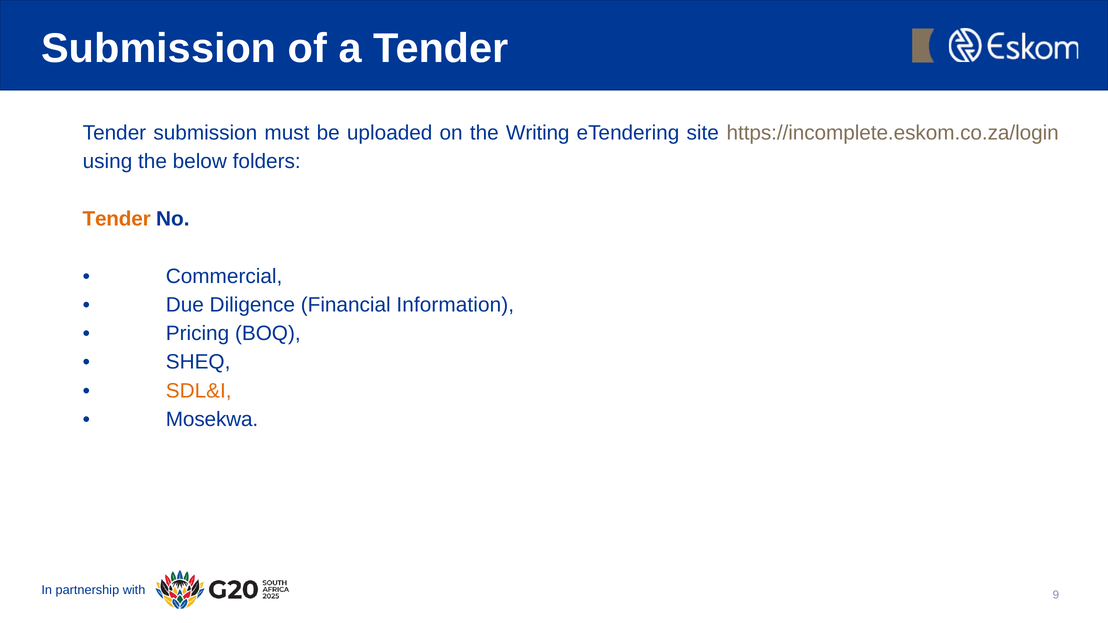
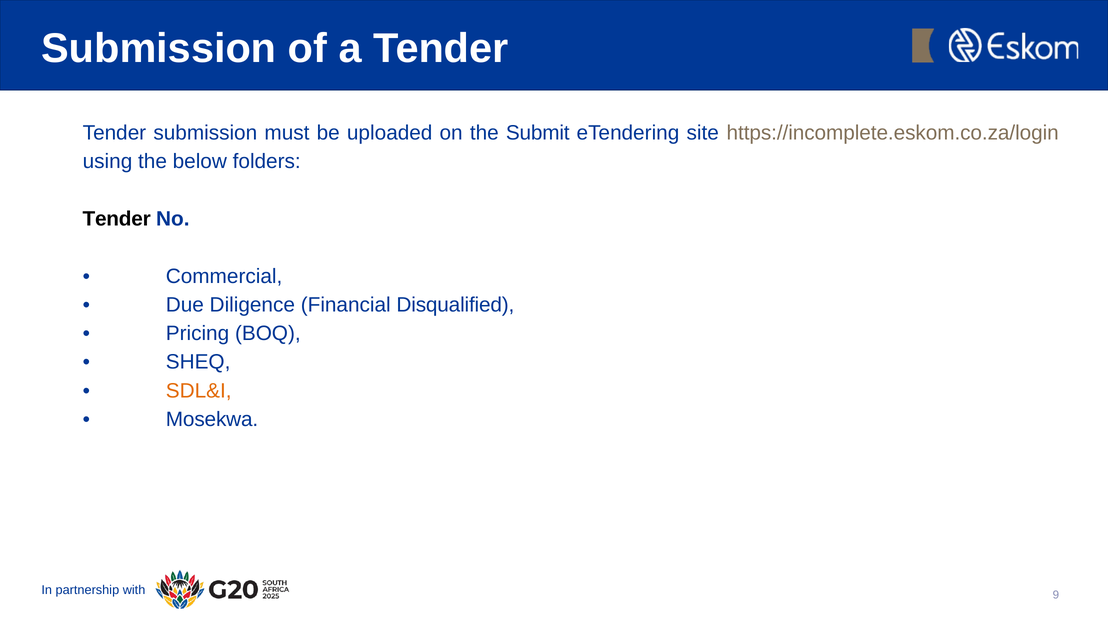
Writing: Writing -> Submit
Tender at (117, 219) colour: orange -> black
Information: Information -> Disqualified
